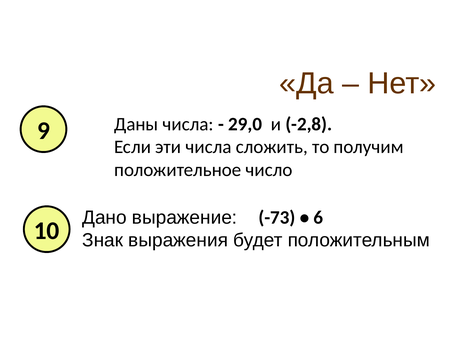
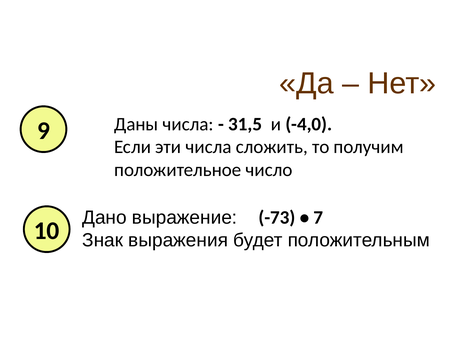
29,0: 29,0 -> 31,5
-2,8: -2,8 -> -4,0
6: 6 -> 7
